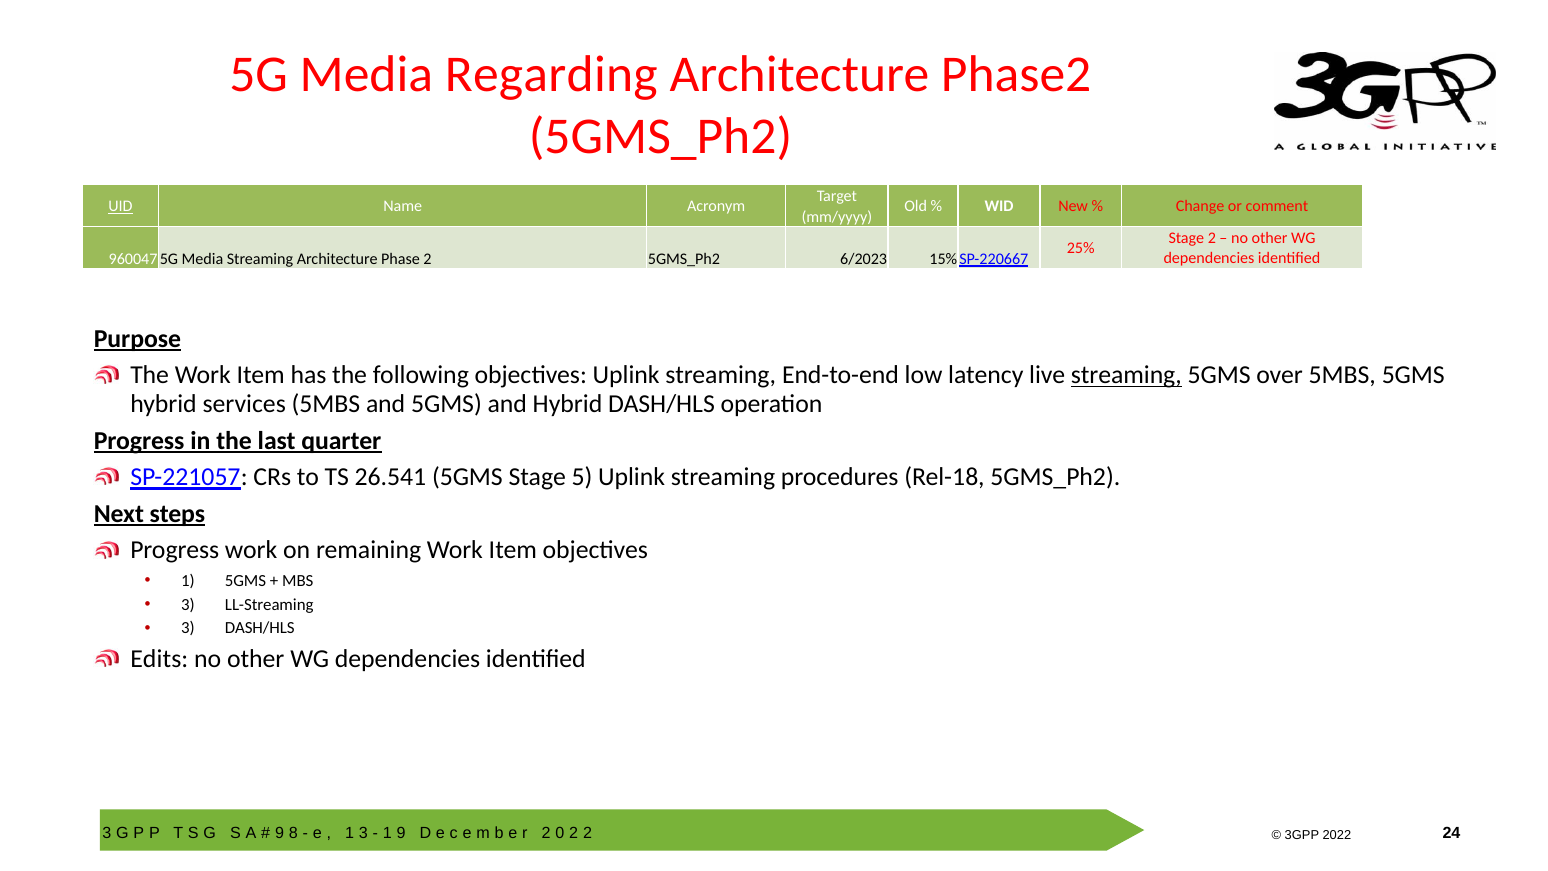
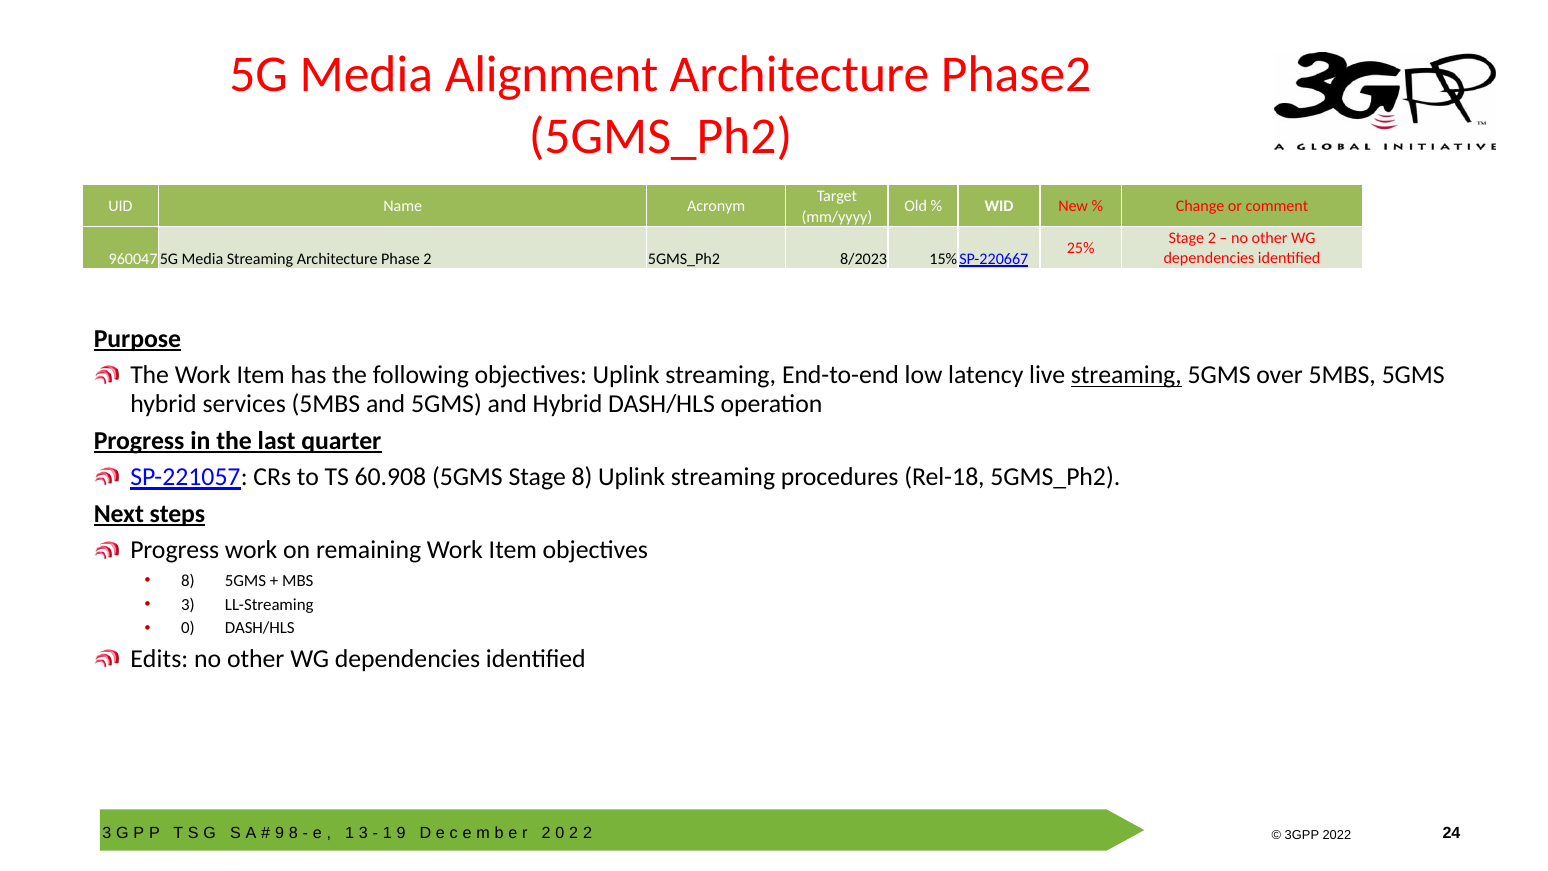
Regarding: Regarding -> Alignment
UID underline: present -> none
6/2023: 6/2023 -> 8/2023
26.541: 26.541 -> 60.908
Stage 5: 5 -> 8
1 at (188, 580): 1 -> 8
3 at (188, 628): 3 -> 0
